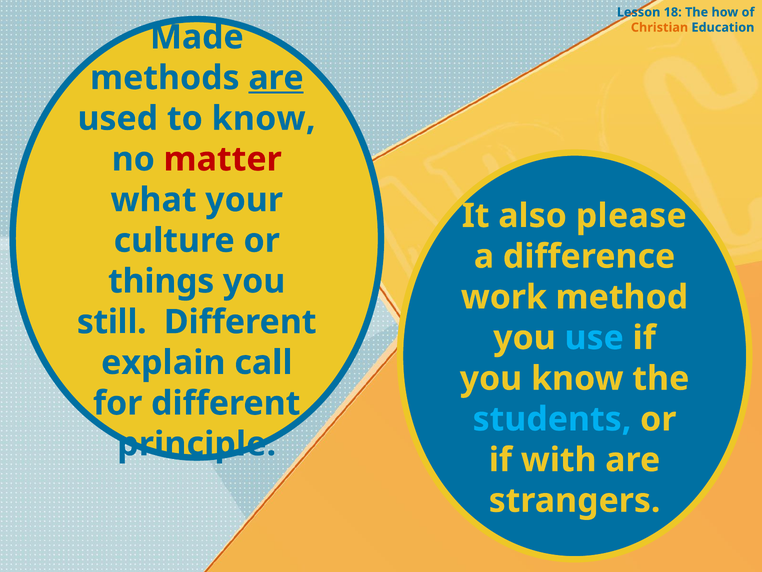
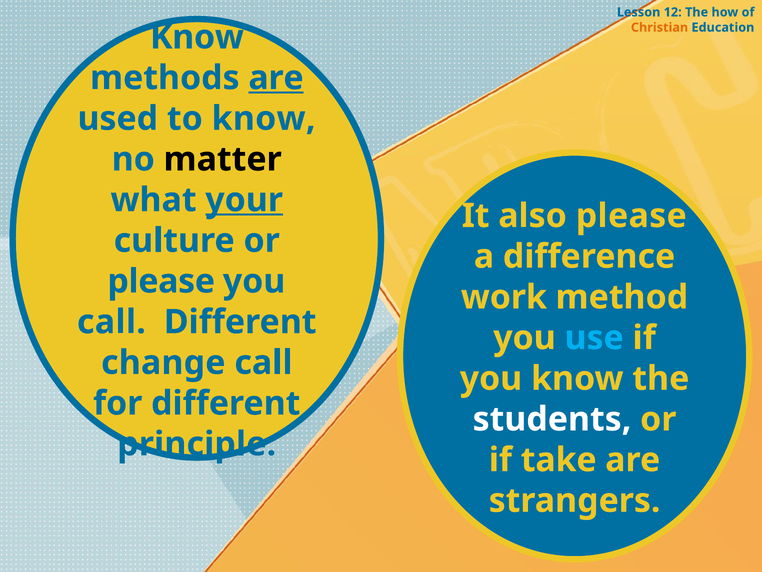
18: 18 -> 12
Made at (197, 37): Made -> Know
matter colour: red -> black
your underline: none -> present
things at (161, 281): things -> please
still at (112, 322): still -> call
explain: explain -> change
students colour: light blue -> white
with: with -> take
